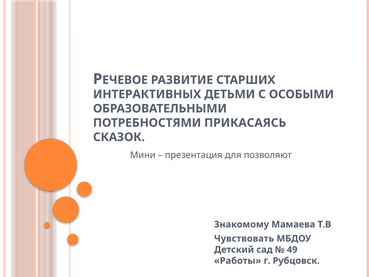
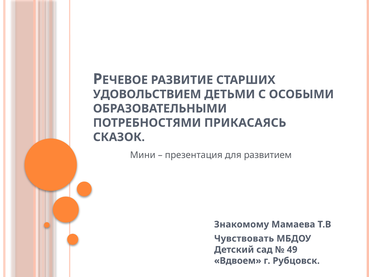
ИНТЕРАКТИВНЫХ: ИНТЕРАКТИВНЫХ -> УДОВОЛЬСТВИЕМ
позволяют: позволяют -> развитием
Работы: Работы -> Вдвоем
